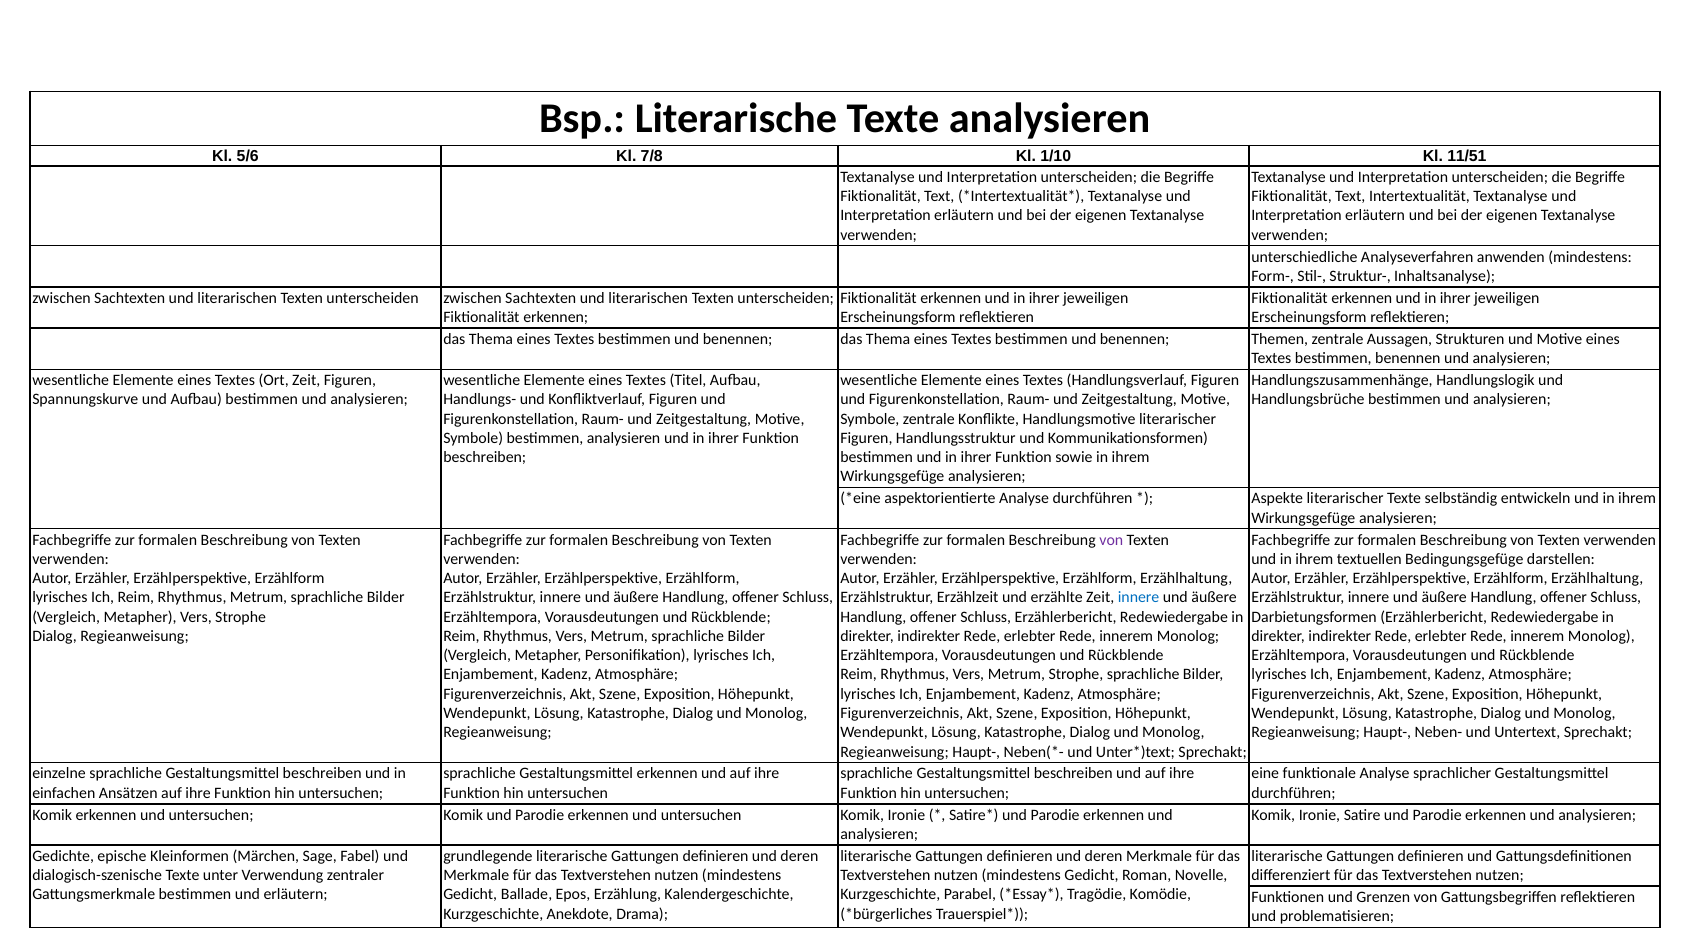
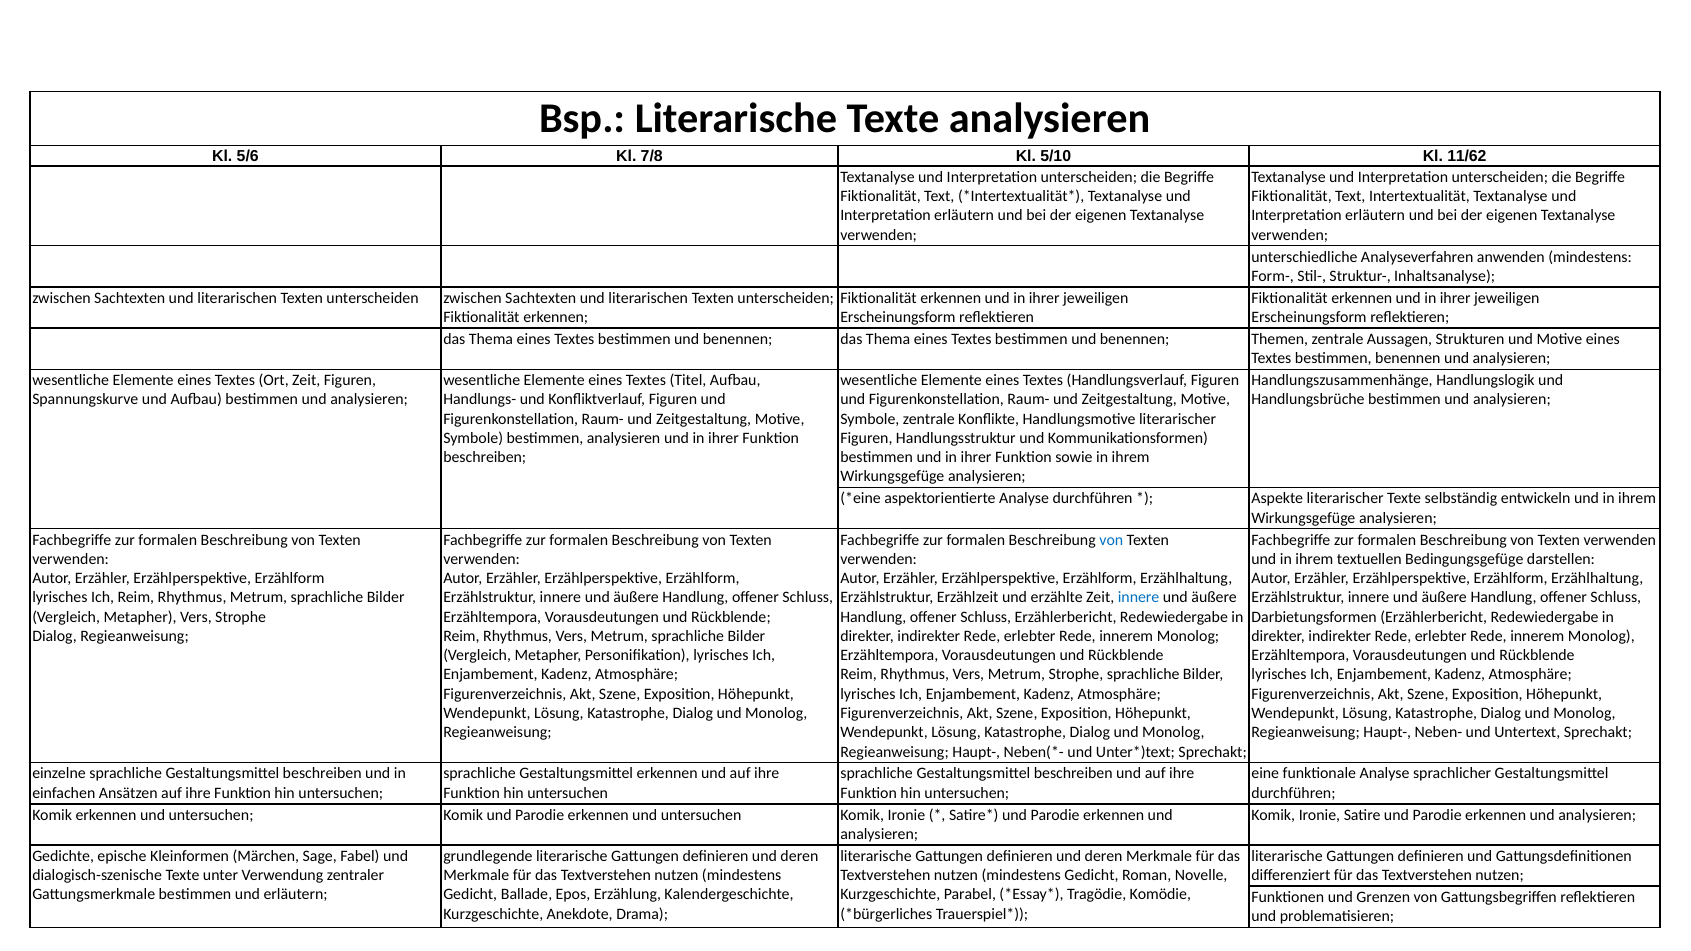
1/10: 1/10 -> 5/10
11/51: 11/51 -> 11/62
von at (1111, 540) colour: purple -> blue
